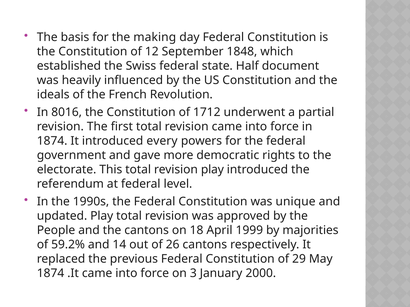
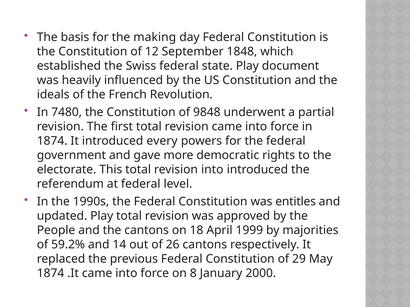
state Half: Half -> Play
8016: 8016 -> 7480
1712: 1712 -> 9848
revision play: play -> into
unique: unique -> entitles
3: 3 -> 8
